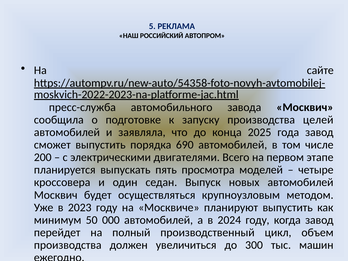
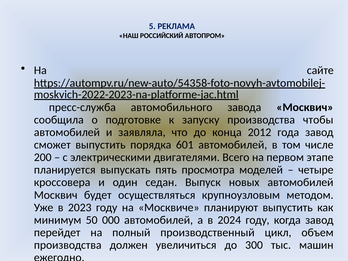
целей: целей -> чтобы
2025: 2025 -> 2012
690: 690 -> 601
